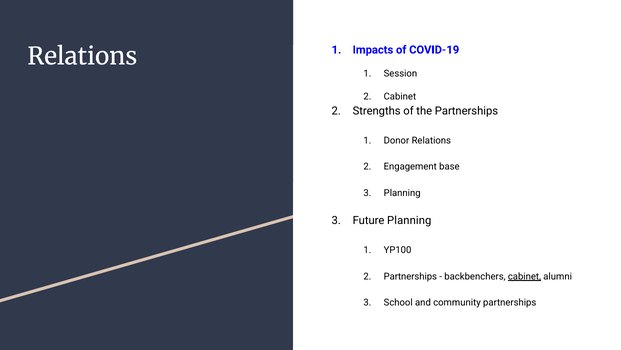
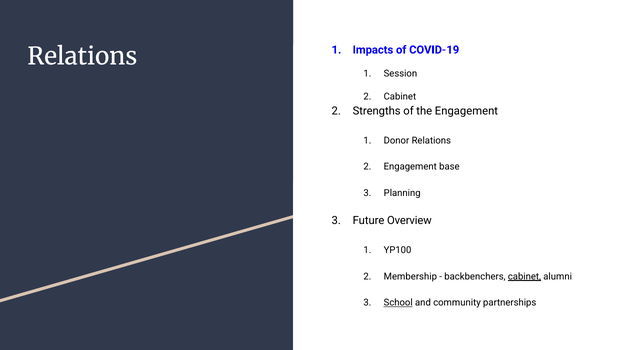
the Partnerships: Partnerships -> Engagement
Future Planning: Planning -> Overview
Partnerships at (410, 276): Partnerships -> Membership
School underline: none -> present
